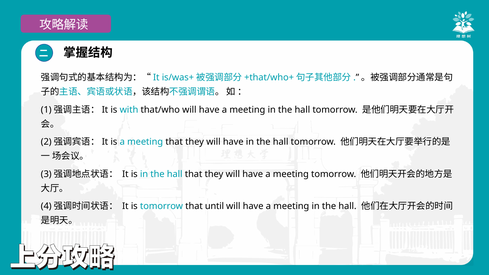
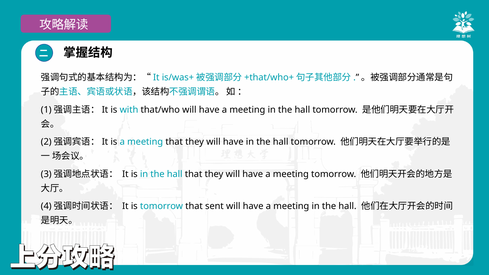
until: until -> sent
